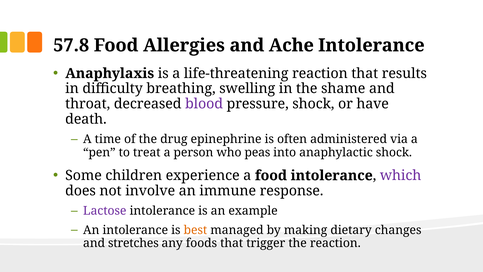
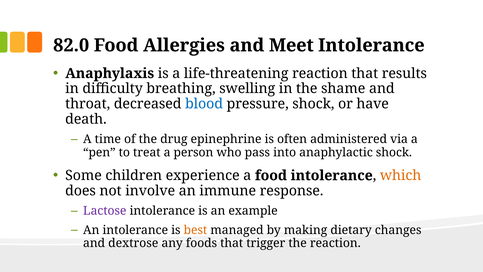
57.8: 57.8 -> 82.0
Ache: Ache -> Meet
blood colour: purple -> blue
peas: peas -> pass
which colour: purple -> orange
stretches: stretches -> dextrose
